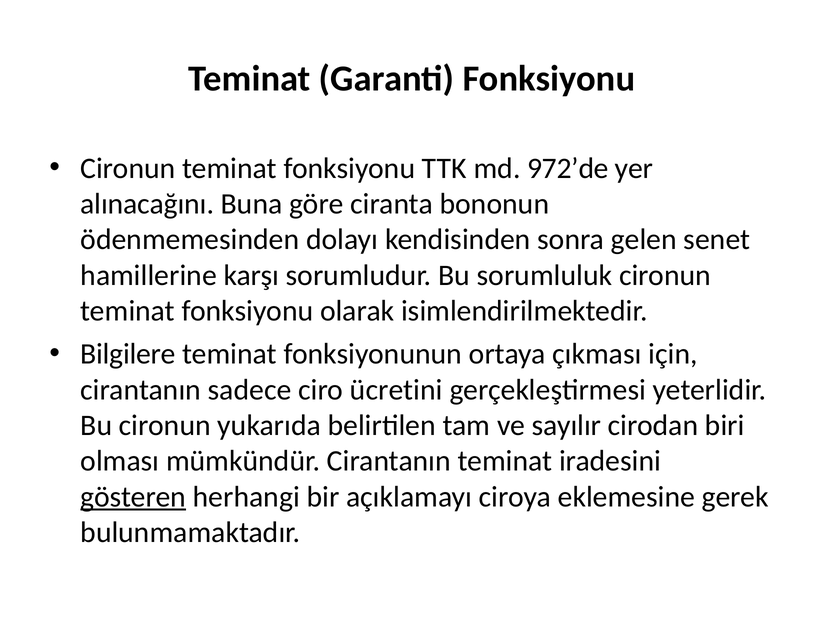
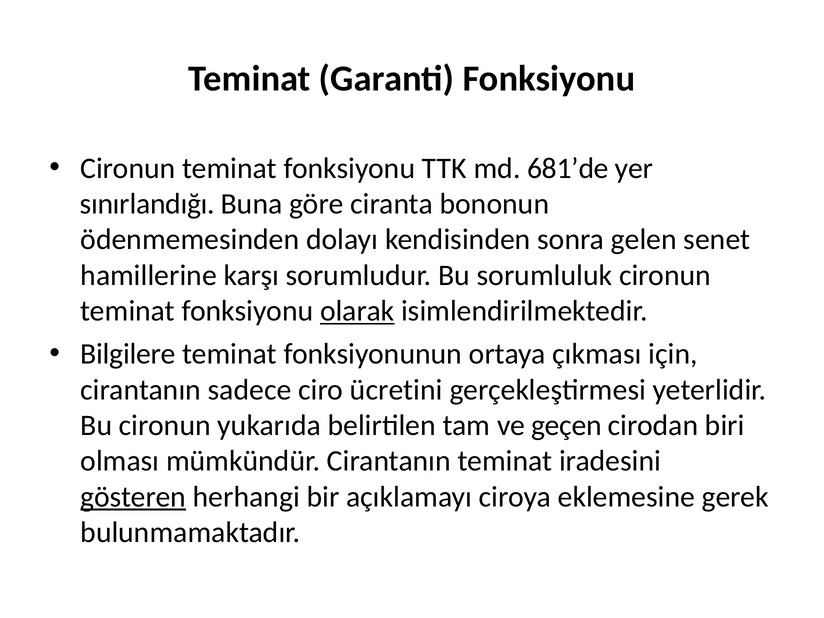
972’de: 972’de -> 681’de
alınacağını: alınacağını -> sınırlandığı
olarak underline: none -> present
sayılır: sayılır -> geçen
